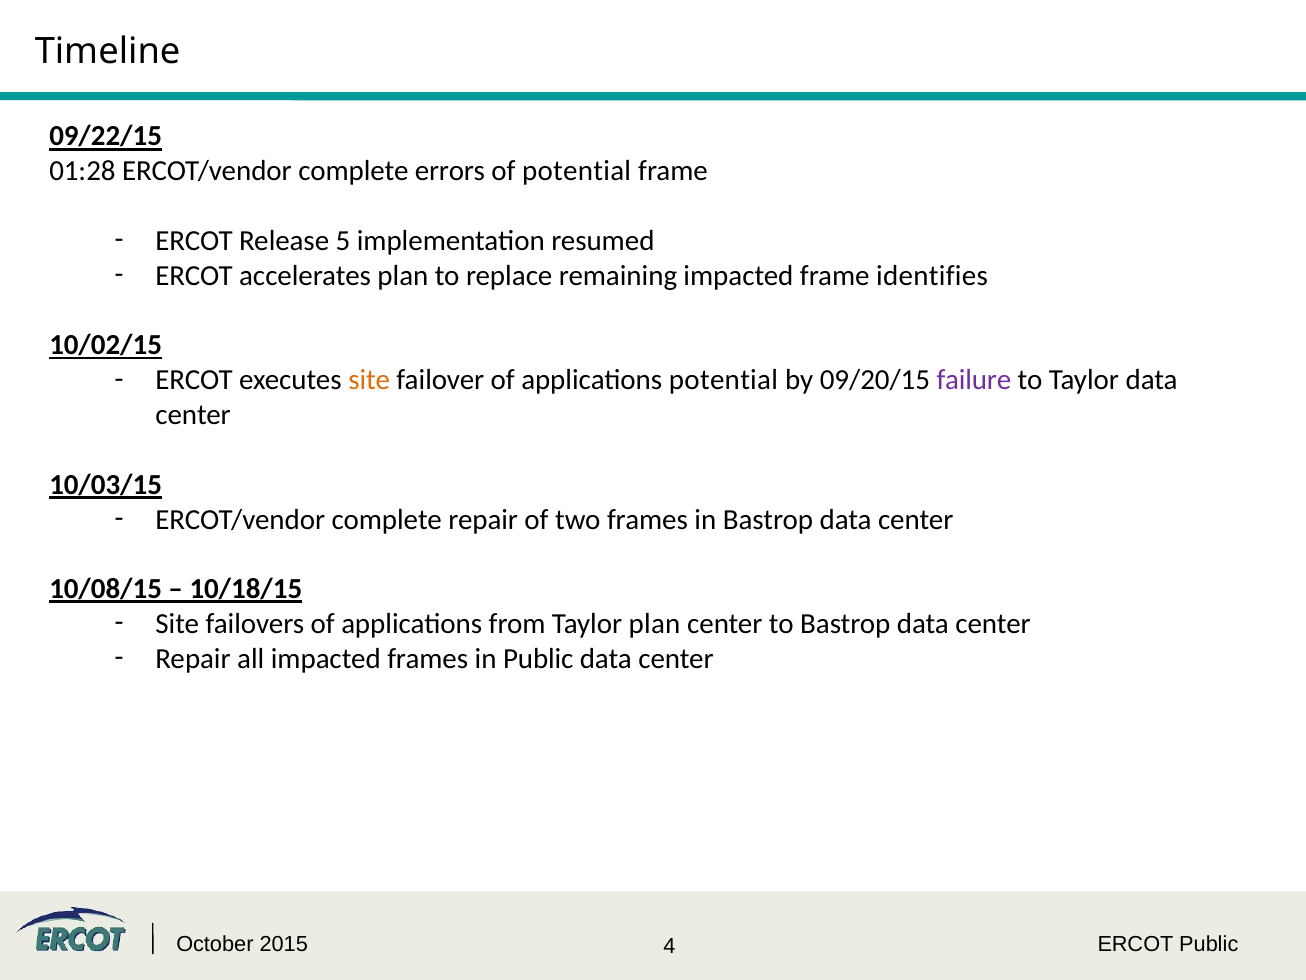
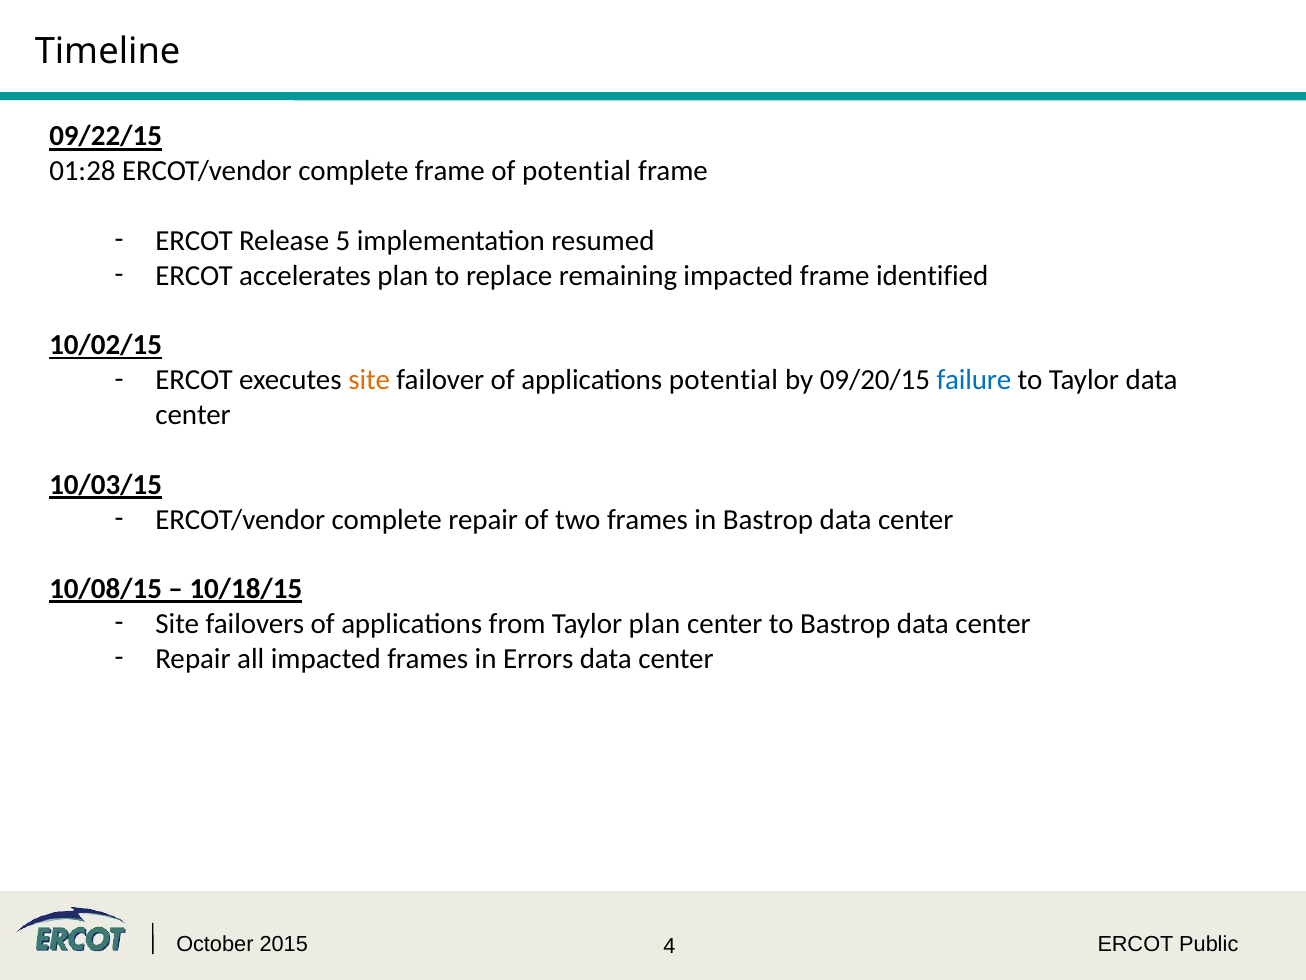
complete errors: errors -> frame
identifies: identifies -> identified
failure colour: purple -> blue
in Public: Public -> Errors
